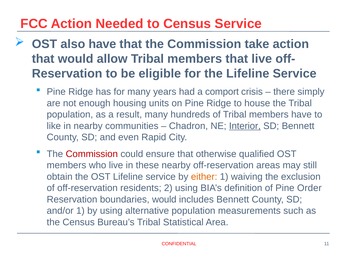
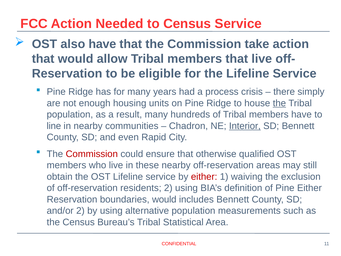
comport: comport -> process
the at (279, 103) underline: none -> present
like: like -> line
either at (204, 176) colour: orange -> red
Pine Order: Order -> Either
and/or 1: 1 -> 2
